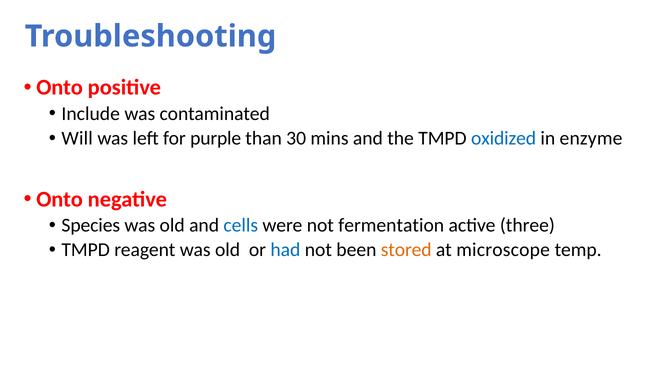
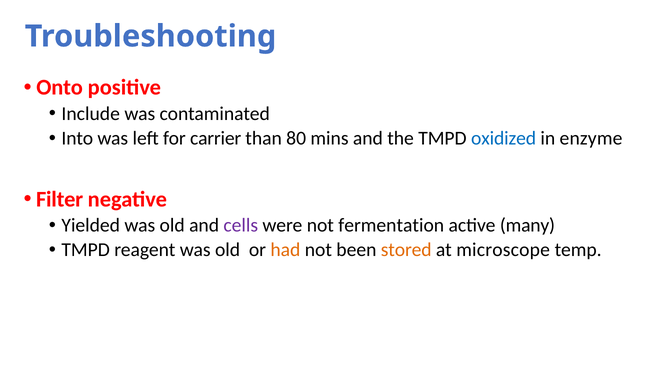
Will: Will -> Into
purple: purple -> carrier
30: 30 -> 80
Onto at (60, 199): Onto -> Filter
Species: Species -> Yielded
cells colour: blue -> purple
three: three -> many
had colour: blue -> orange
